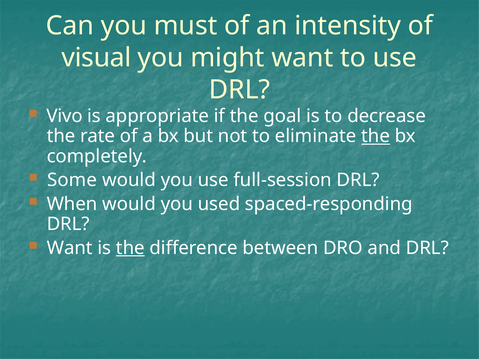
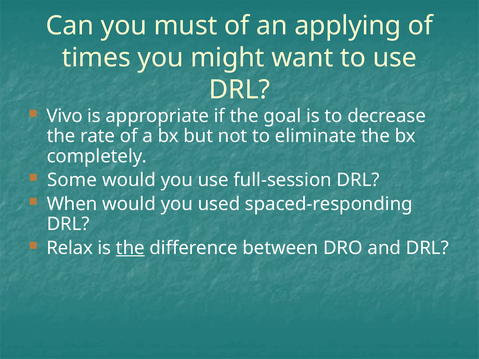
intensity: intensity -> applying
visual: visual -> times
the at (376, 136) underline: present -> none
Want at (70, 248): Want -> Relax
